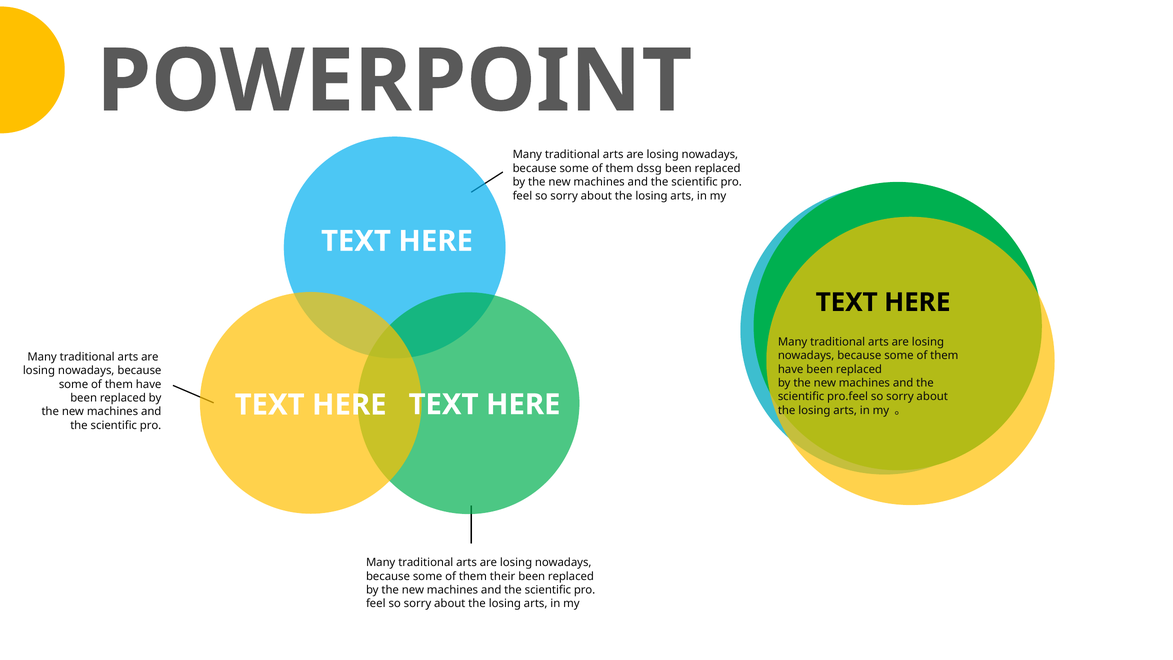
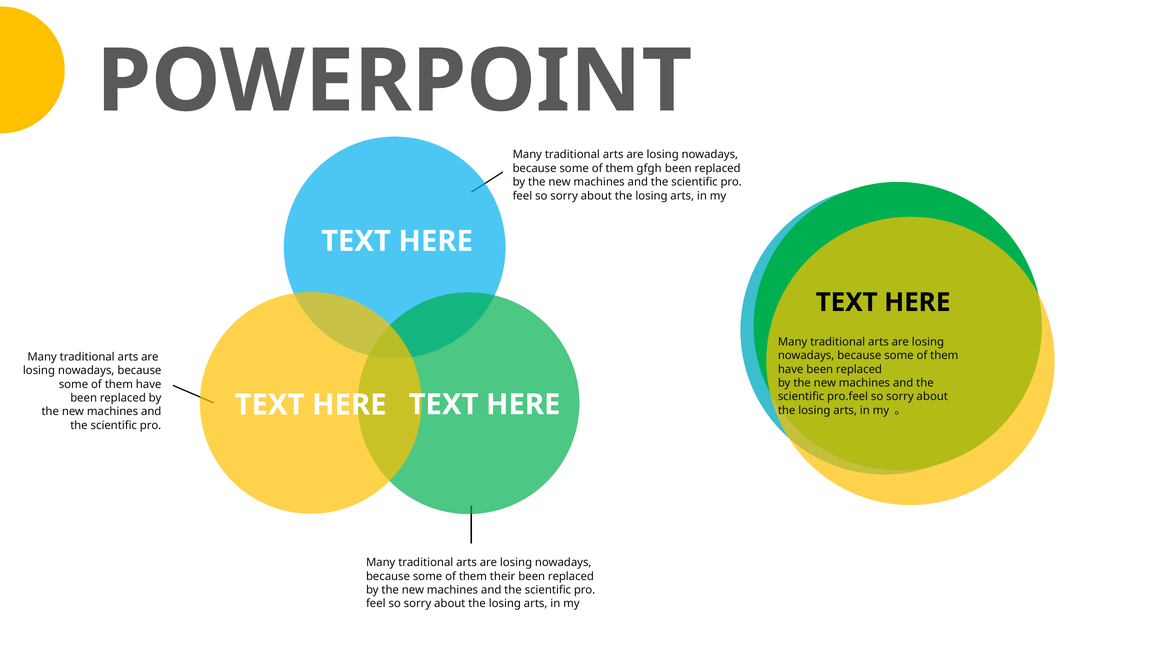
dssg: dssg -> gfgh
